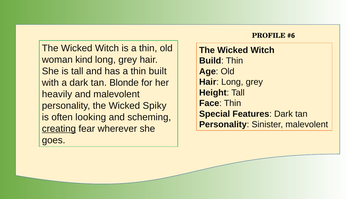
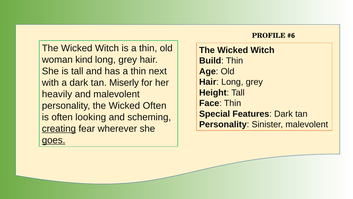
built: built -> next
Blonde: Blonde -> Miserly
Wicked Spiky: Spiky -> Often
goes underline: none -> present
